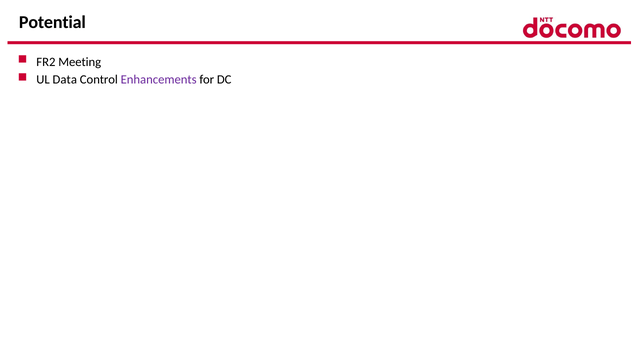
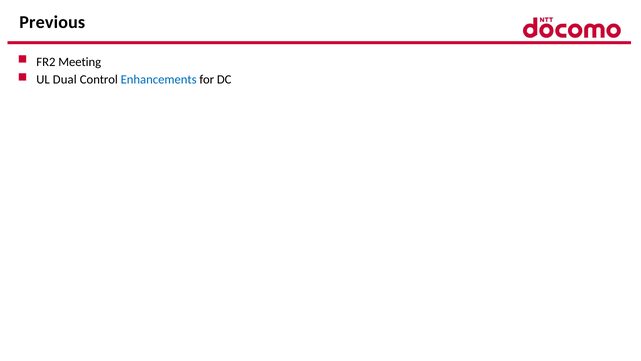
Potential: Potential -> Previous
Data: Data -> Dual
Enhancements colour: purple -> blue
